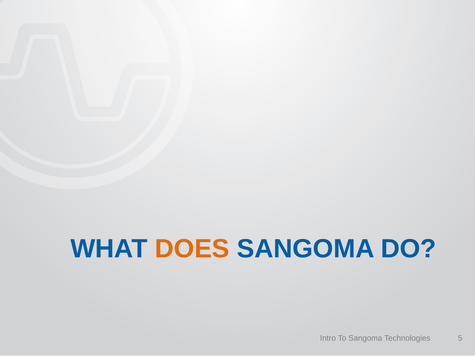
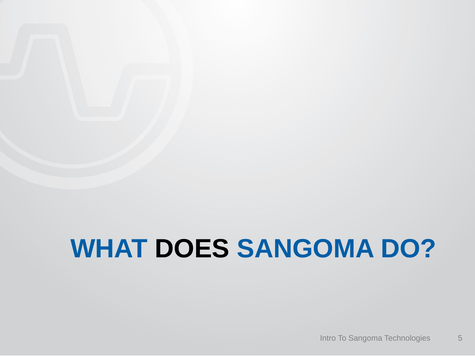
DOES colour: orange -> black
